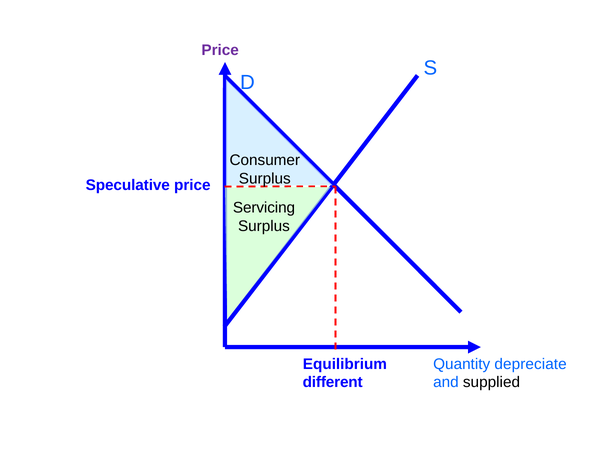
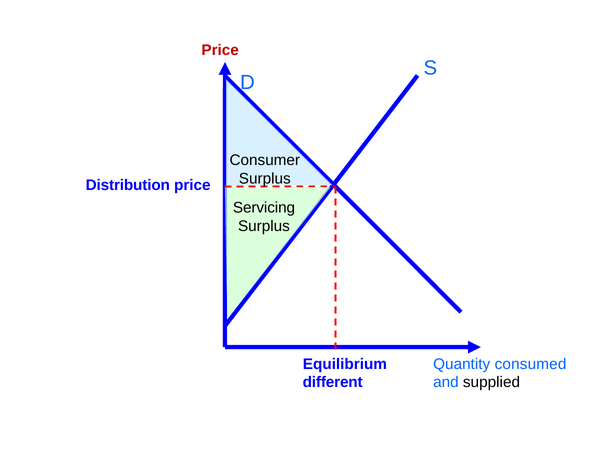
Price at (220, 50) colour: purple -> red
Speculative: Speculative -> Distribution
depreciate: depreciate -> consumed
